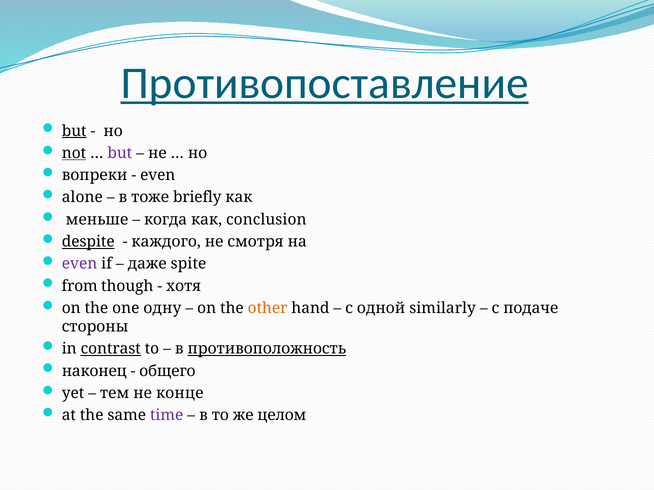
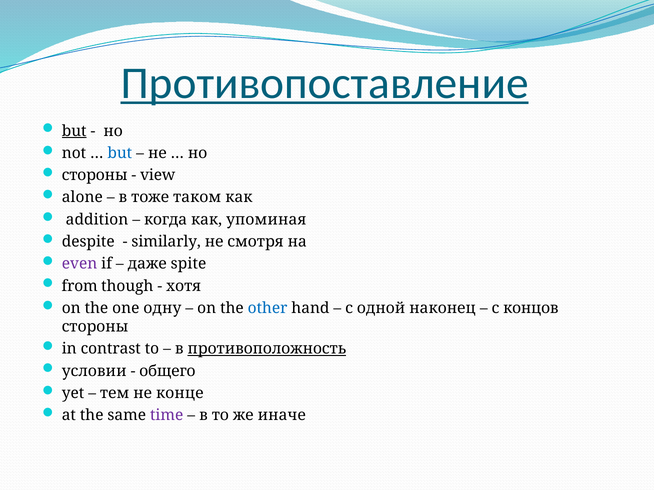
not underline: present -> none
but at (120, 153) colour: purple -> blue
вопреки at (95, 175): вопреки -> стороны
even at (158, 175): even -> view
briefly: briefly -> таком
меньше: меньше -> addition
conclusion: conclusion -> упоминая
despite underline: present -> none
каждого: каждого -> similarly
other colour: orange -> blue
similarly: similarly -> наконец
подаче: подаче -> концов
contrast underline: present -> none
наконец: наконец -> условии
целом: целом -> иначе
